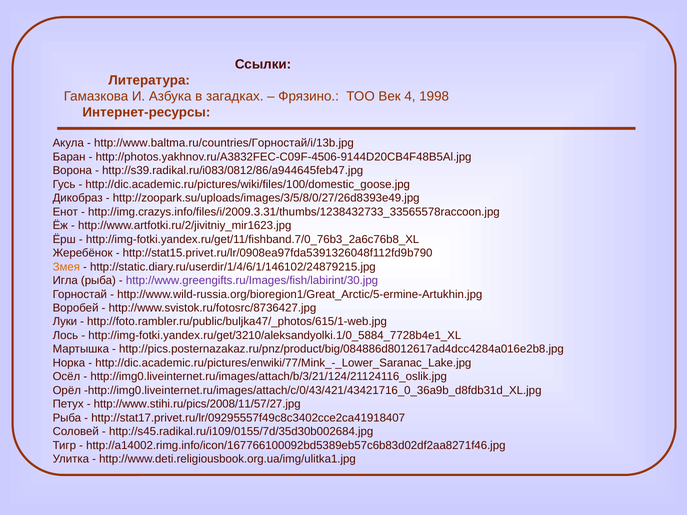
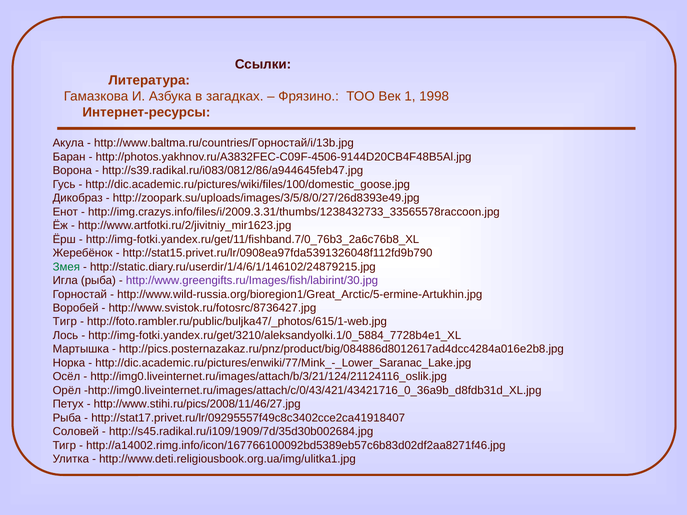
4: 4 -> 1
Змея colour: orange -> green
Луки at (65, 322): Луки -> Тигр
http://www.stihi.ru/pics/2008/11/57/27.jpg: http://www.stihi.ru/pics/2008/11/57/27.jpg -> http://www.stihi.ru/pics/2008/11/46/27.jpg
http://s45.radikal.ru/i109/0155/7d/35d30b002684.jpg: http://s45.radikal.ru/i109/0155/7d/35d30b002684.jpg -> http://s45.radikal.ru/i109/1909/7d/35d30b002684.jpg
